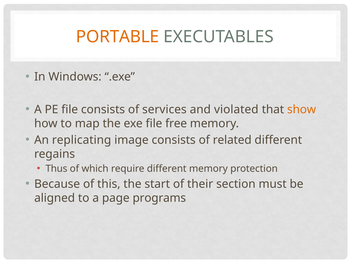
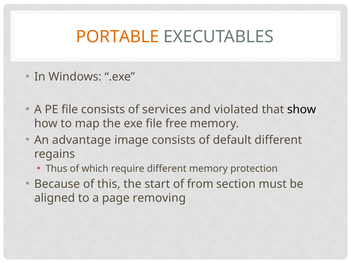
show colour: orange -> black
replicating: replicating -> advantage
related: related -> default
their: their -> from
programs: programs -> removing
